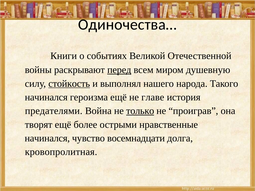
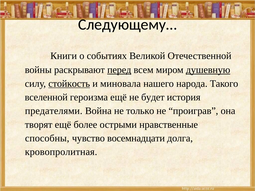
Одиночества…: Одиночества… -> Следующему…
душевную underline: none -> present
выполнял: выполнял -> миновала
начинался at (46, 97): начинался -> вселенной
главе: главе -> будет
только underline: present -> none
начинался at (47, 138): начинался -> способны
